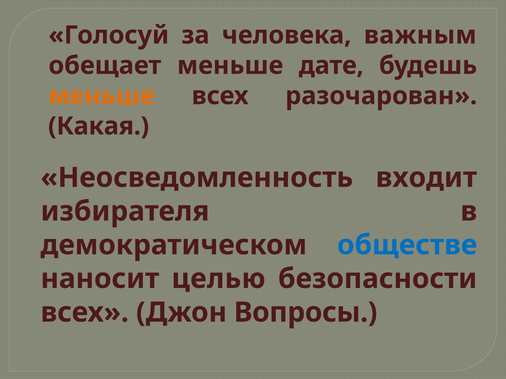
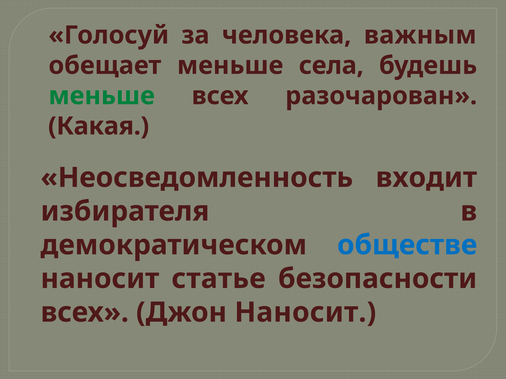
дате: дате -> села
меньше at (102, 96) colour: orange -> green
целью: целью -> статье
Джон Вопросы: Вопросы -> Наносит
